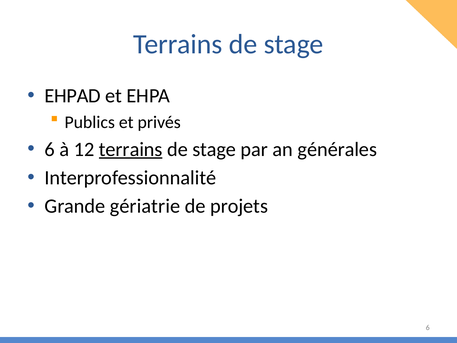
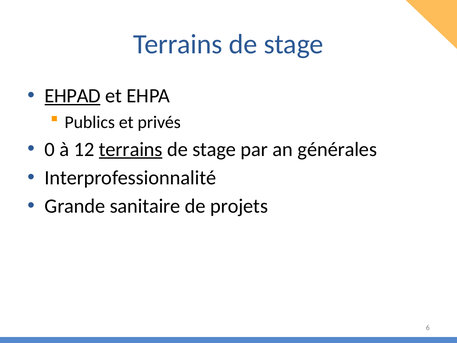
EHPAD underline: none -> present
6 at (50, 149): 6 -> 0
gériatrie: gériatrie -> sanitaire
